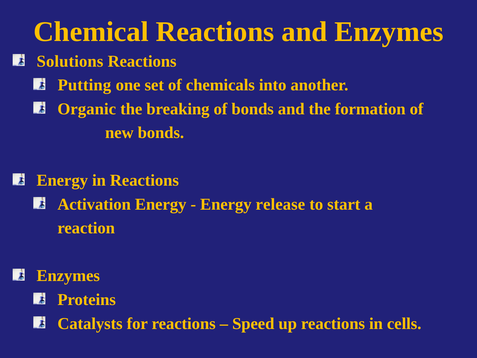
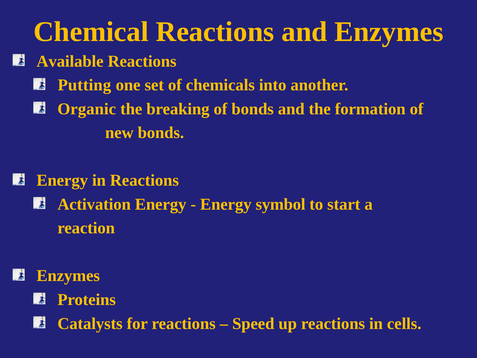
Solutions: Solutions -> Available
release: release -> symbol
